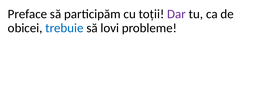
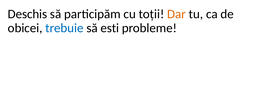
Preface: Preface -> Deschis
Dar colour: purple -> orange
lovi: lovi -> esti
